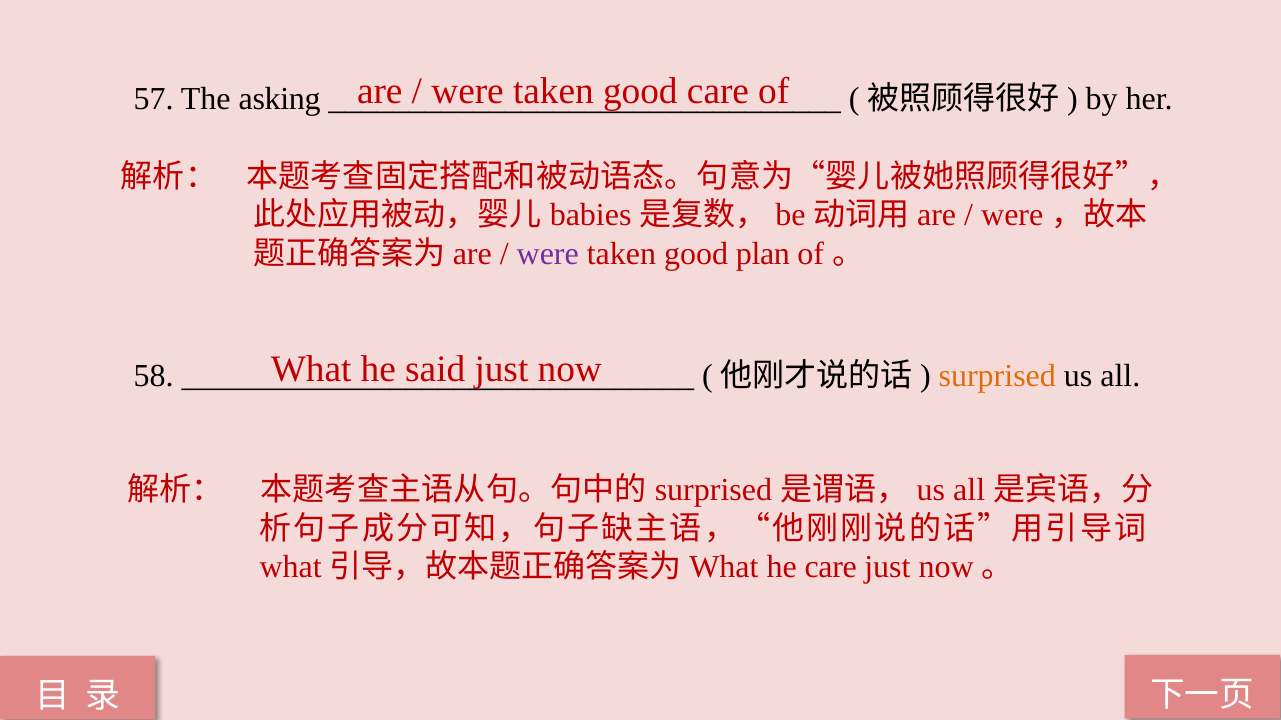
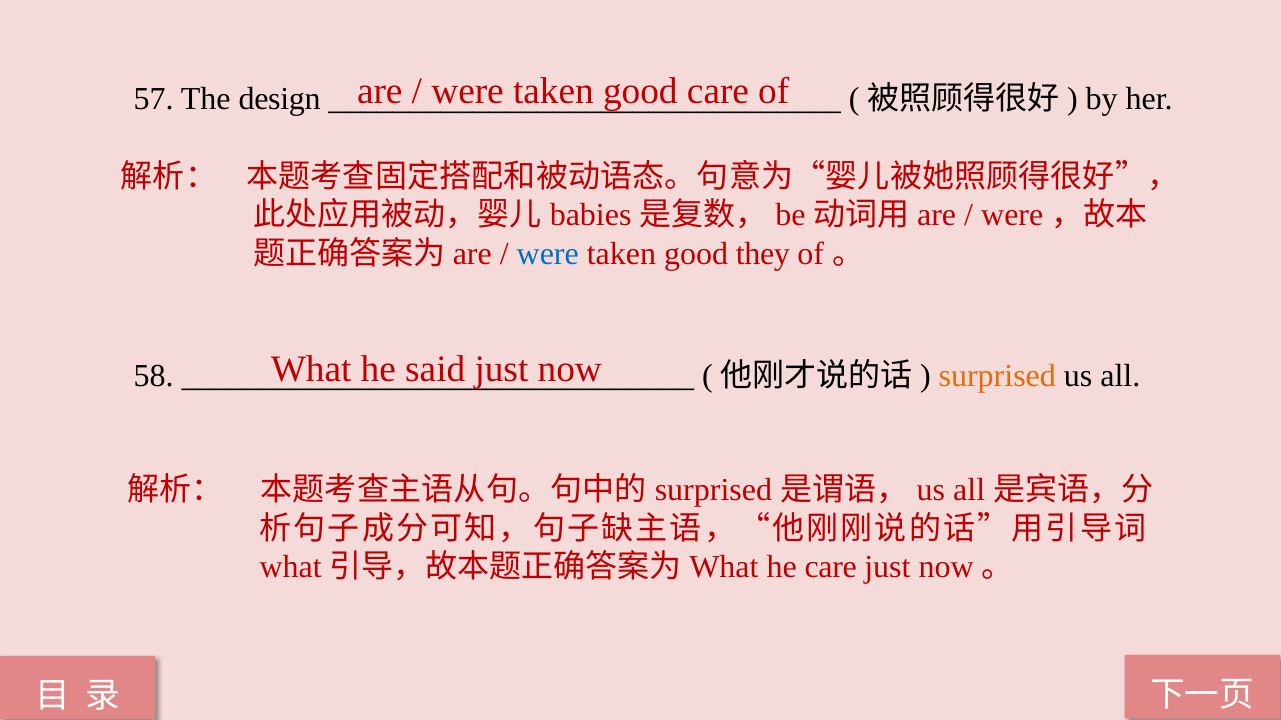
asking: asking -> design
were at (548, 254) colour: purple -> blue
plan: plan -> they
